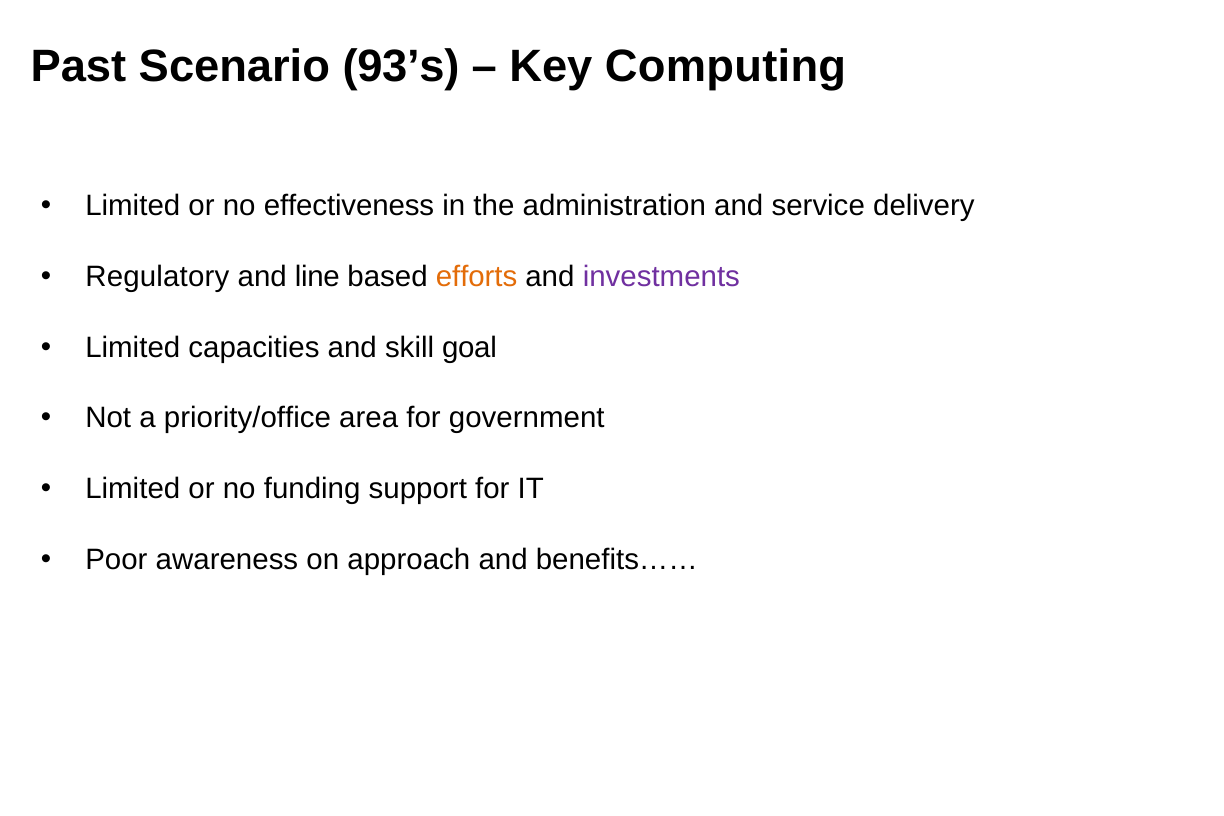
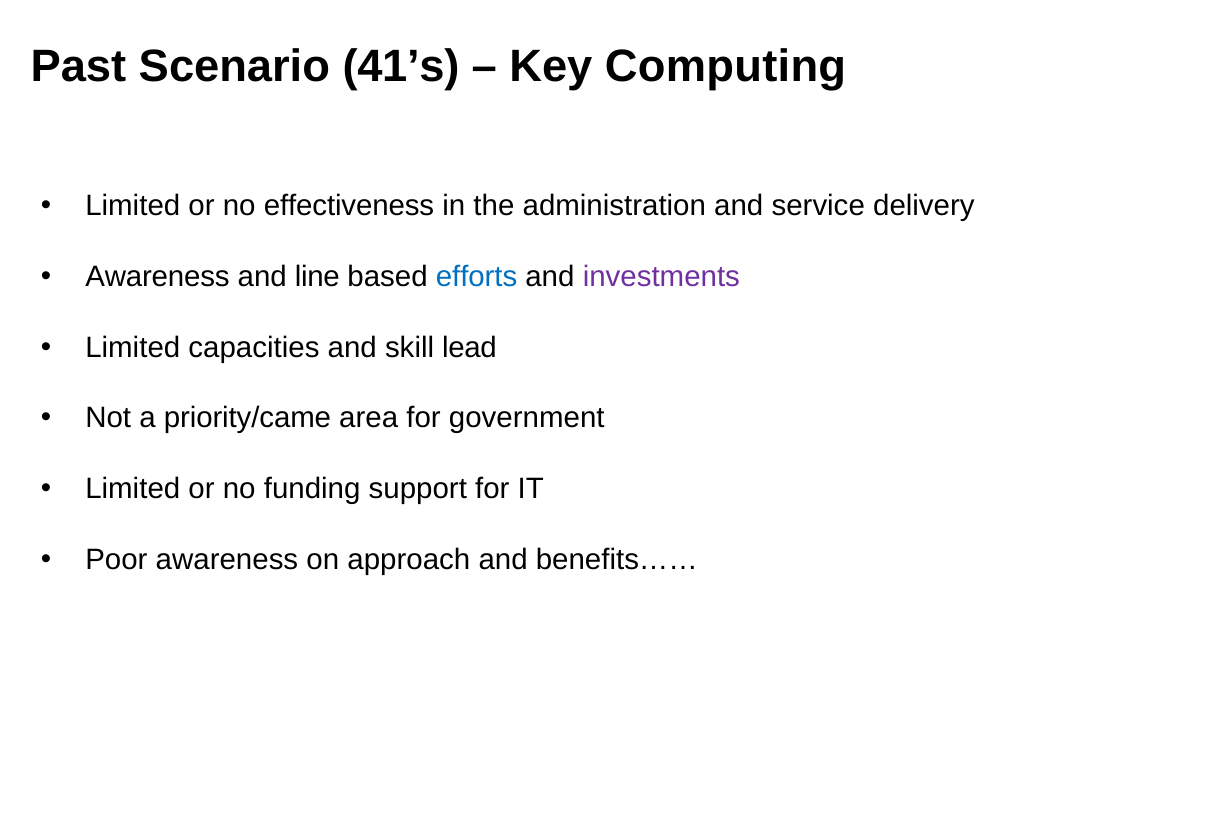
93’s: 93’s -> 41’s
Regulatory at (157, 277): Regulatory -> Awareness
efforts colour: orange -> blue
goal: goal -> lead
priority/office: priority/office -> priority/came
